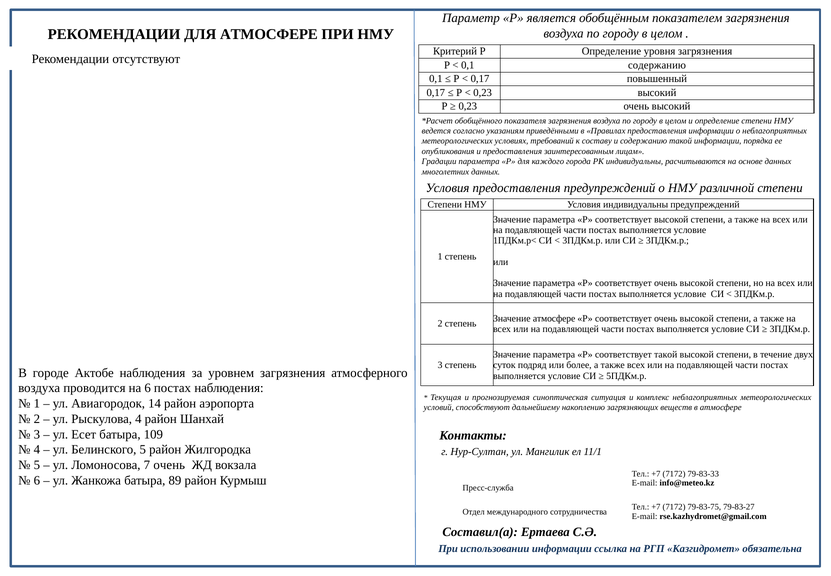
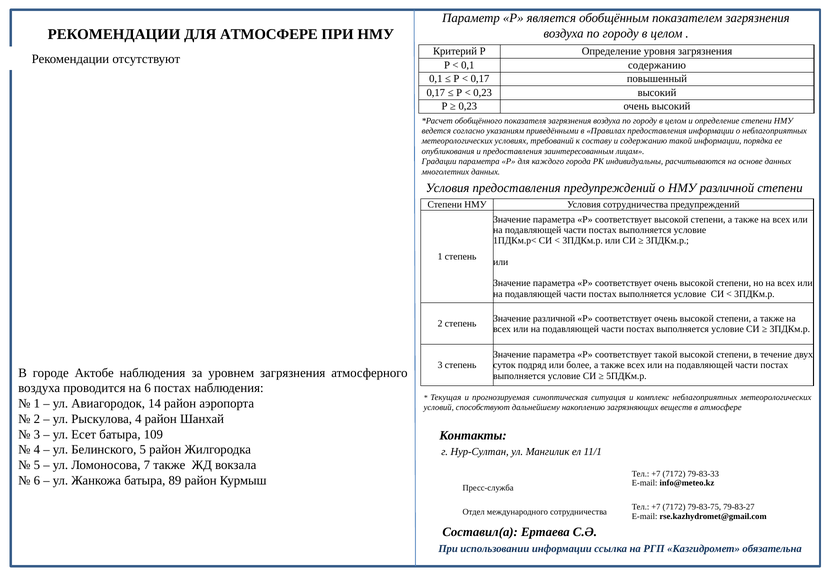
Условия индивидуальны: индивидуальны -> сотрудничества
Значение атмосфере: атмосфере -> различной
7 очень: очень -> также
